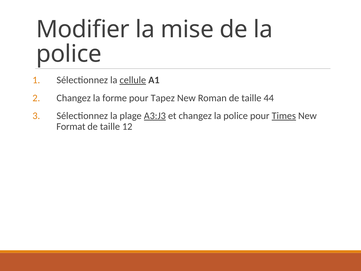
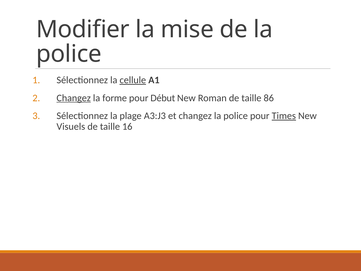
Changez at (74, 98) underline: none -> present
Tapez: Tapez -> Début
44: 44 -> 86
A3:J3 underline: present -> none
Format: Format -> Visuels
12: 12 -> 16
